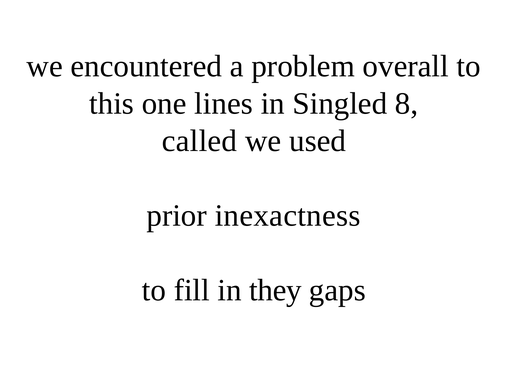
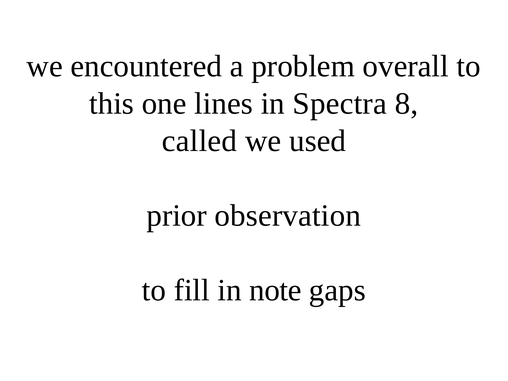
Singled: Singled -> Spectra
inexactness: inexactness -> observation
they: they -> note
